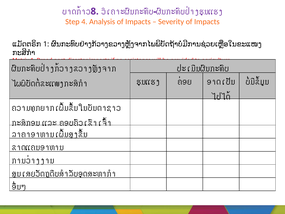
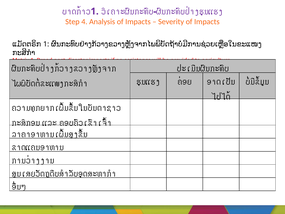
8 at (95, 11): 8 -> 1
